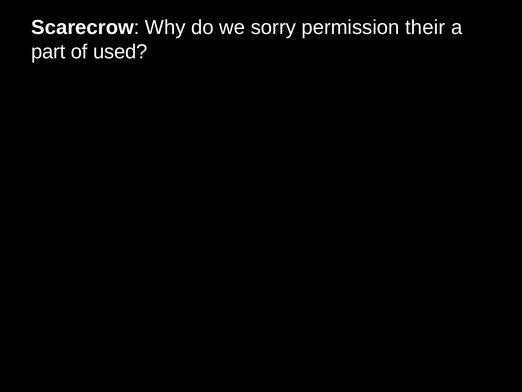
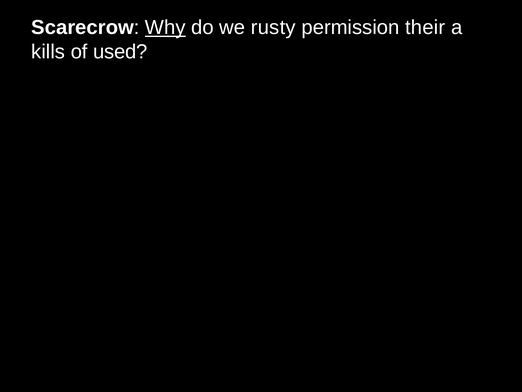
Why underline: none -> present
sorry: sorry -> rusty
part: part -> kills
